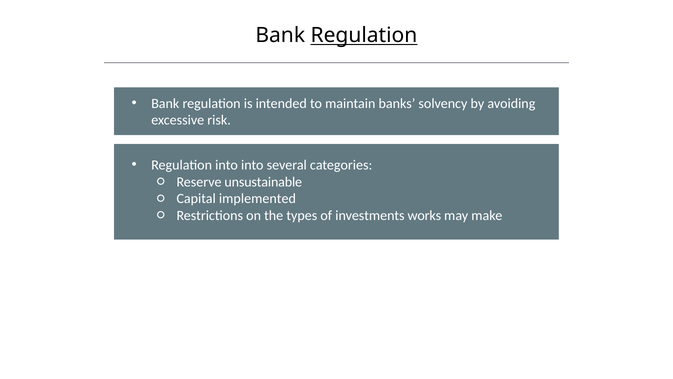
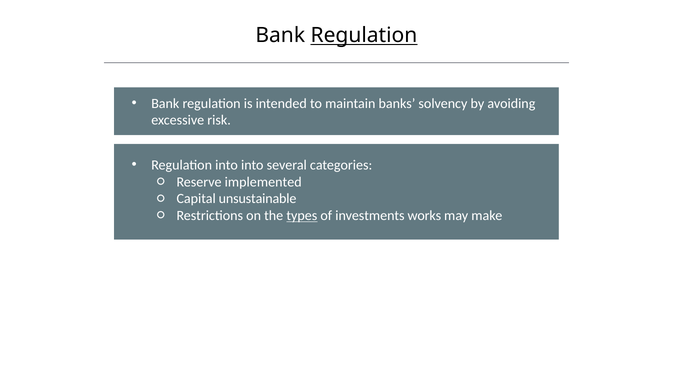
unsustainable: unsustainable -> implemented
implemented: implemented -> unsustainable
types underline: none -> present
